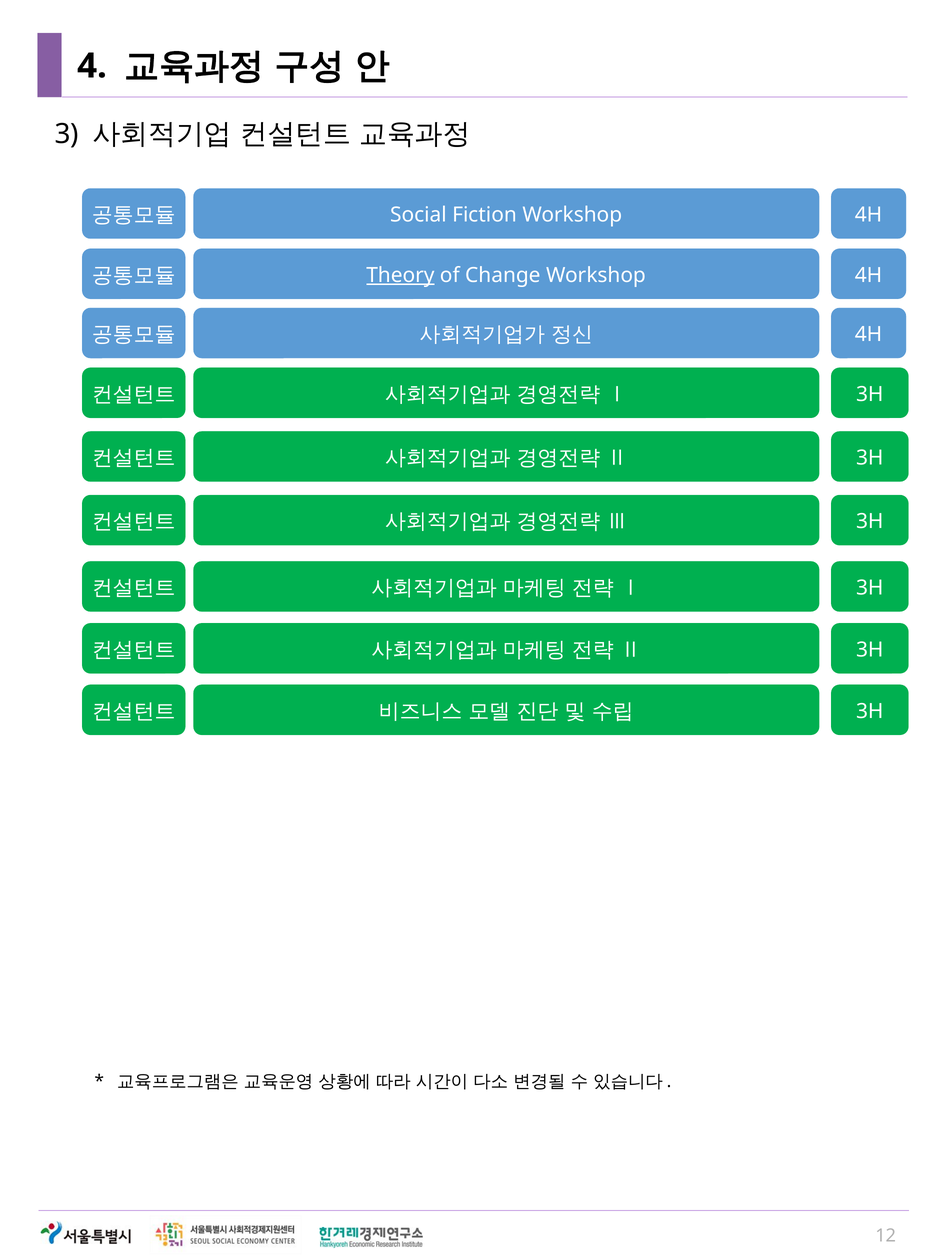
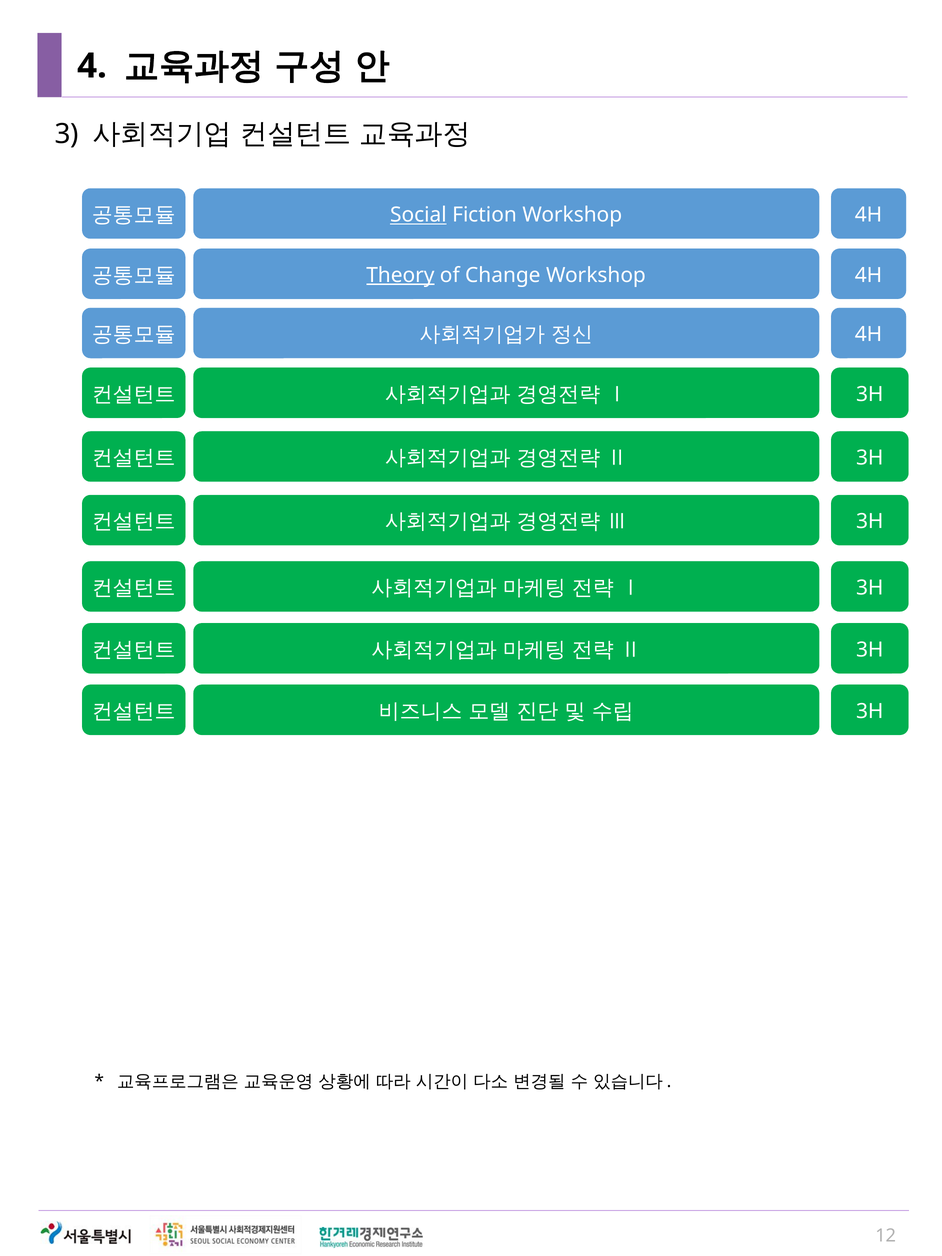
Social underline: none -> present
